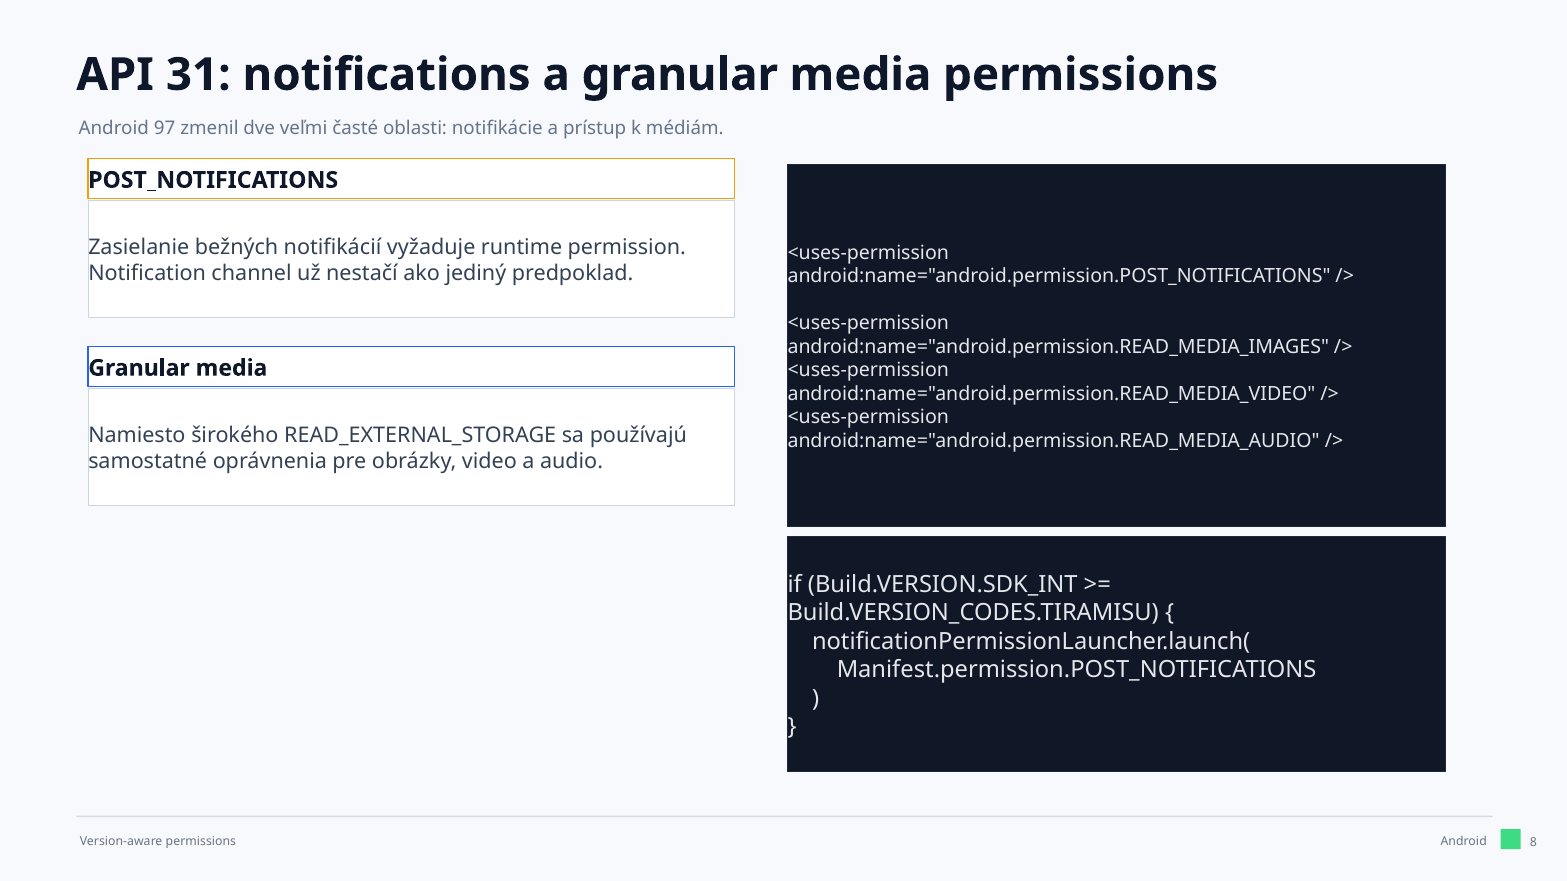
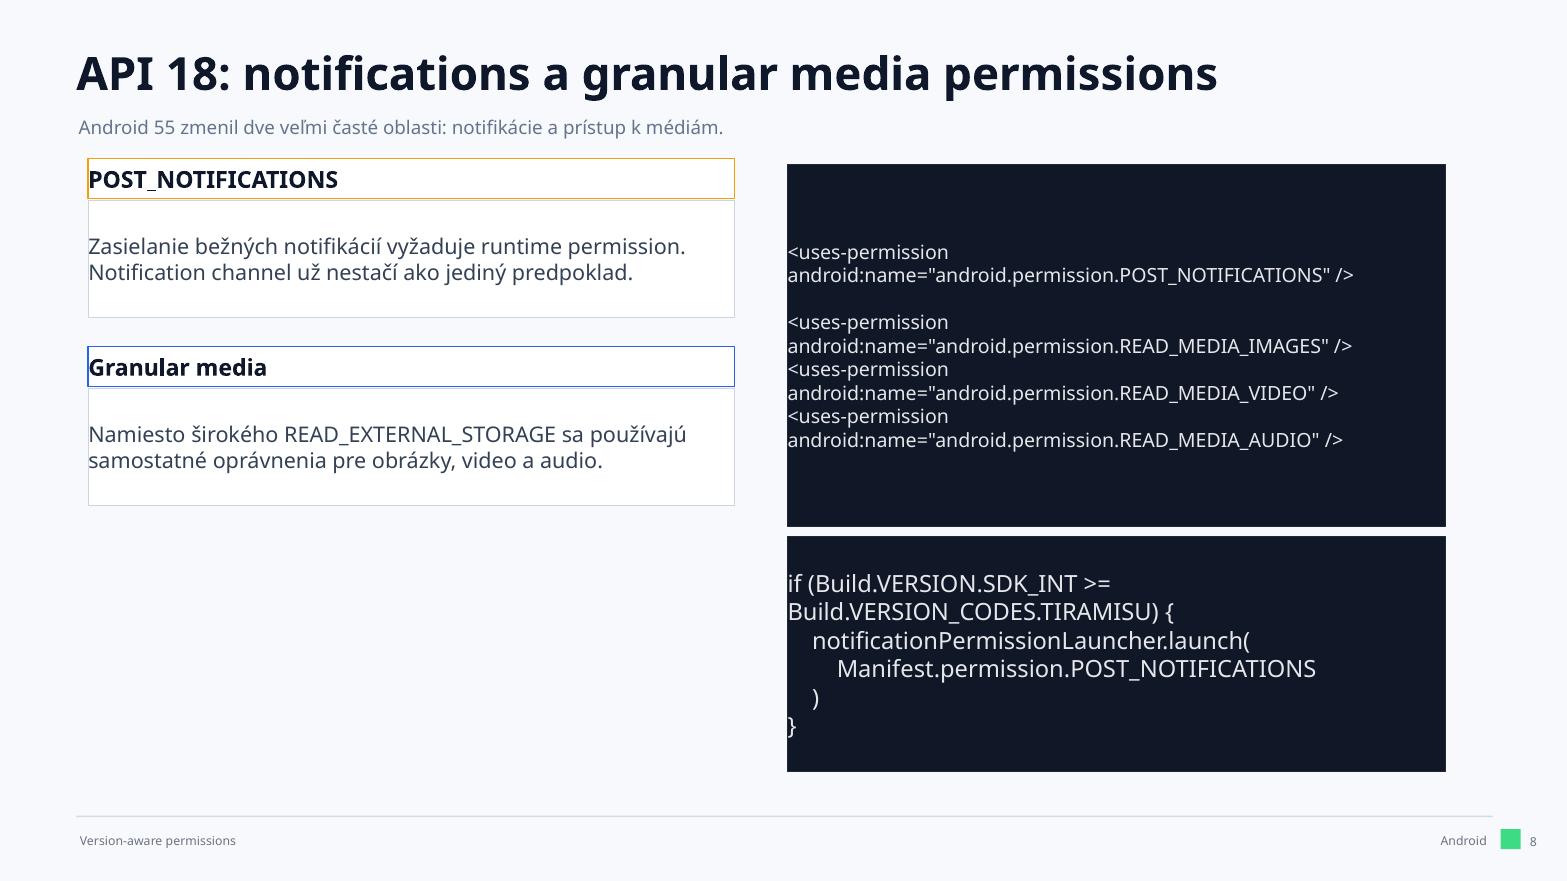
31: 31 -> 18
97: 97 -> 55
